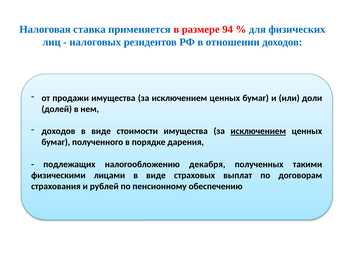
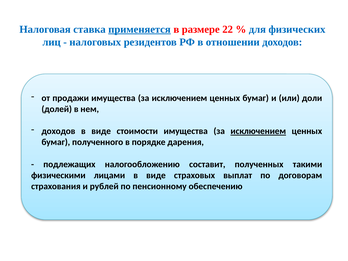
применяется underline: none -> present
94: 94 -> 22
декабря: декабря -> составит
